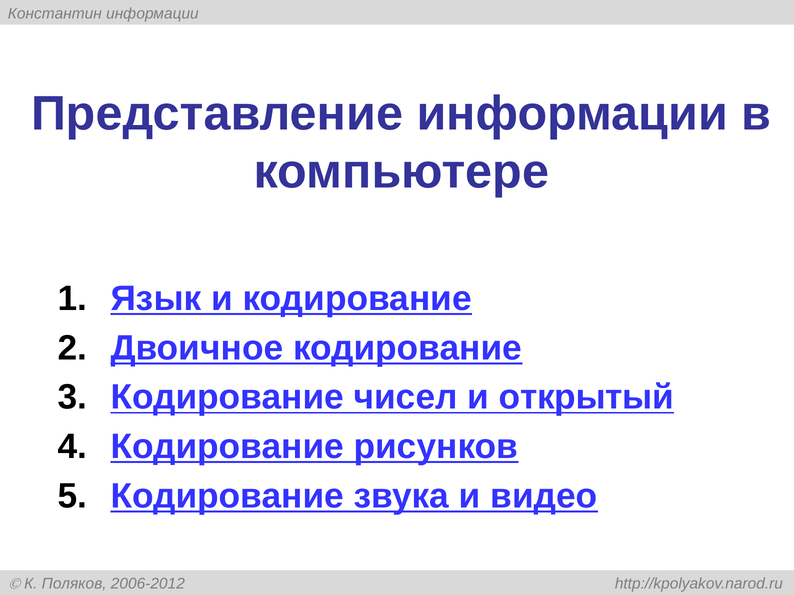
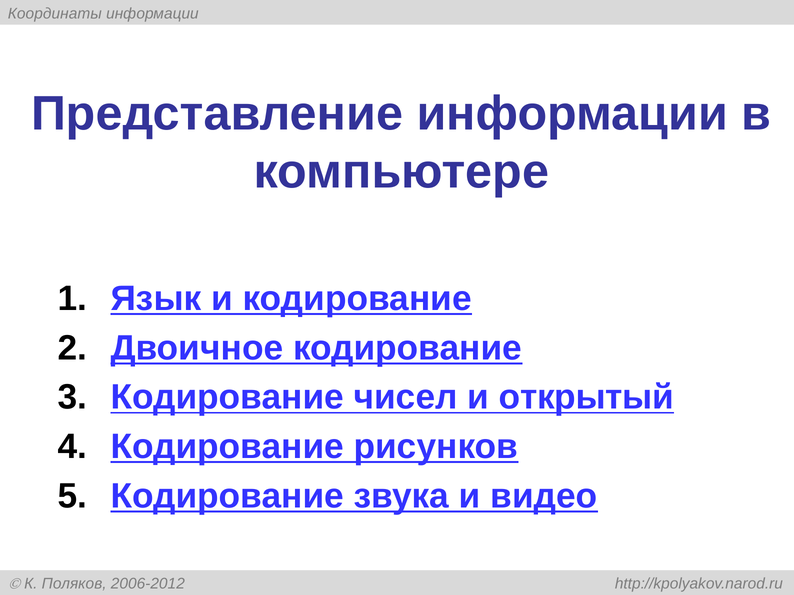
Константин: Константин -> Координаты
